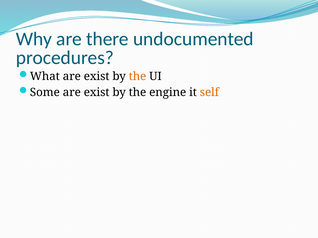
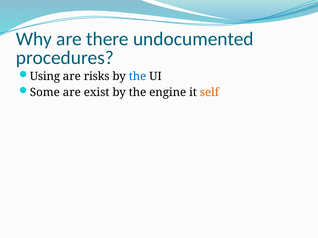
What: What -> Using
exist at (97, 77): exist -> risks
the at (138, 77) colour: orange -> blue
